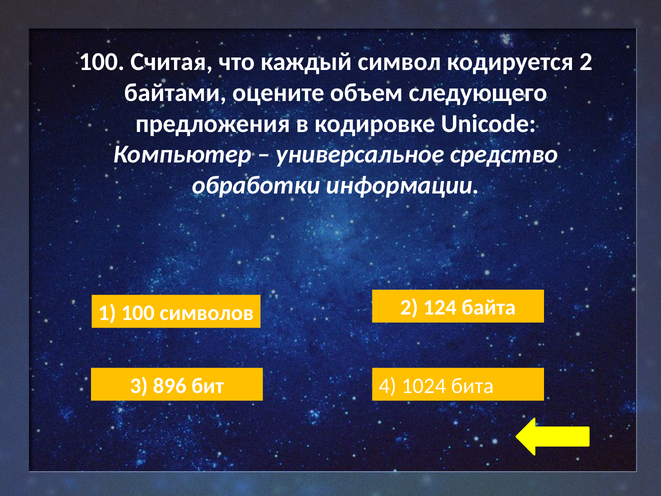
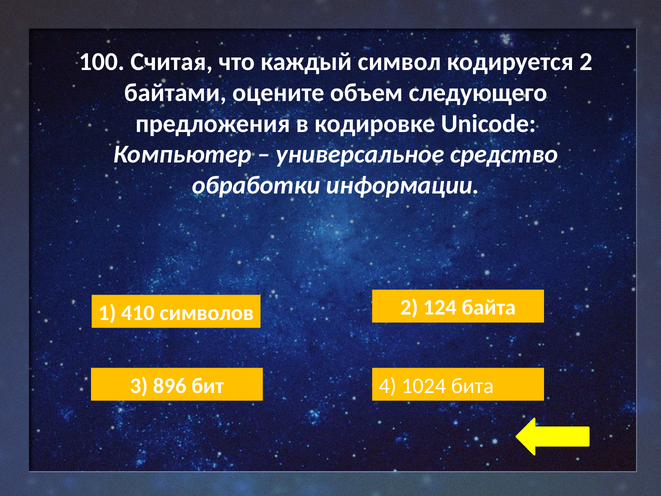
1 100: 100 -> 410
